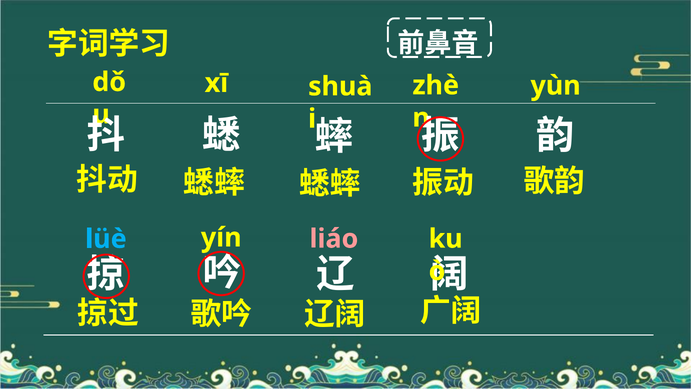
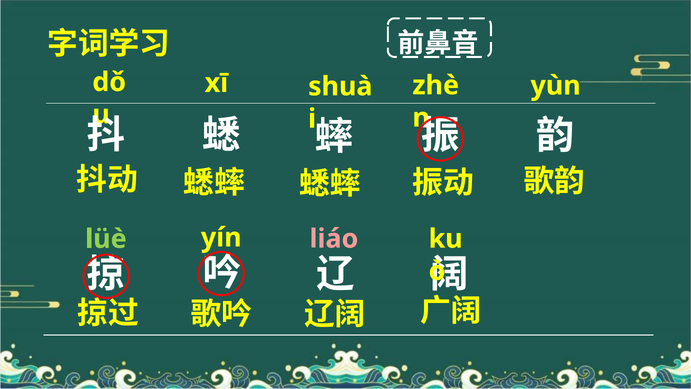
lüè colour: light blue -> light green
